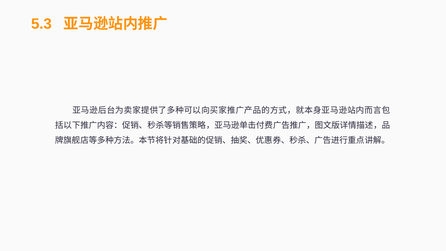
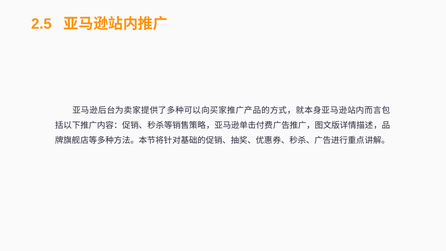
5.3: 5.3 -> 2.5
